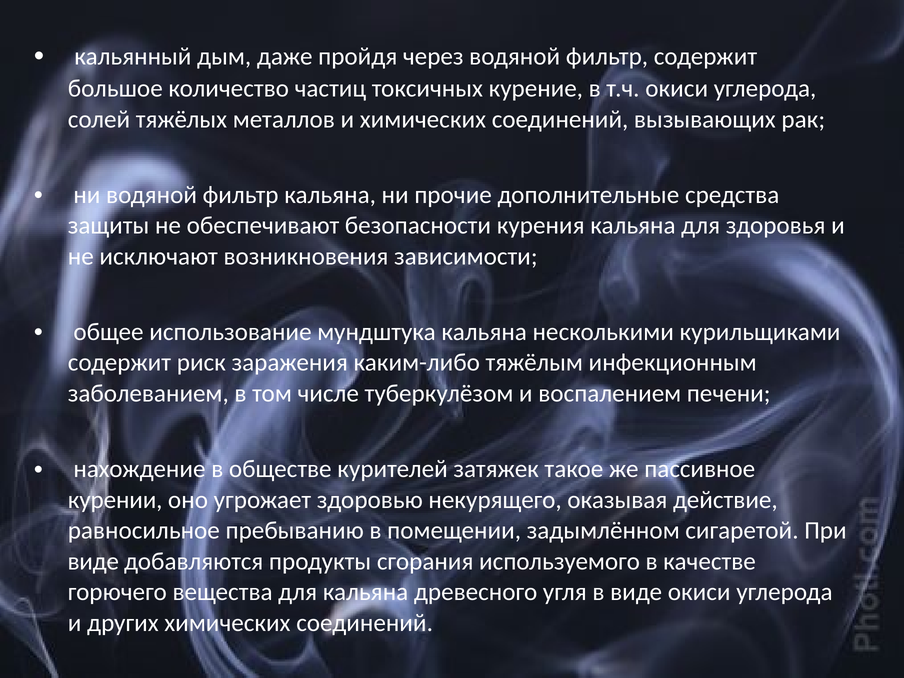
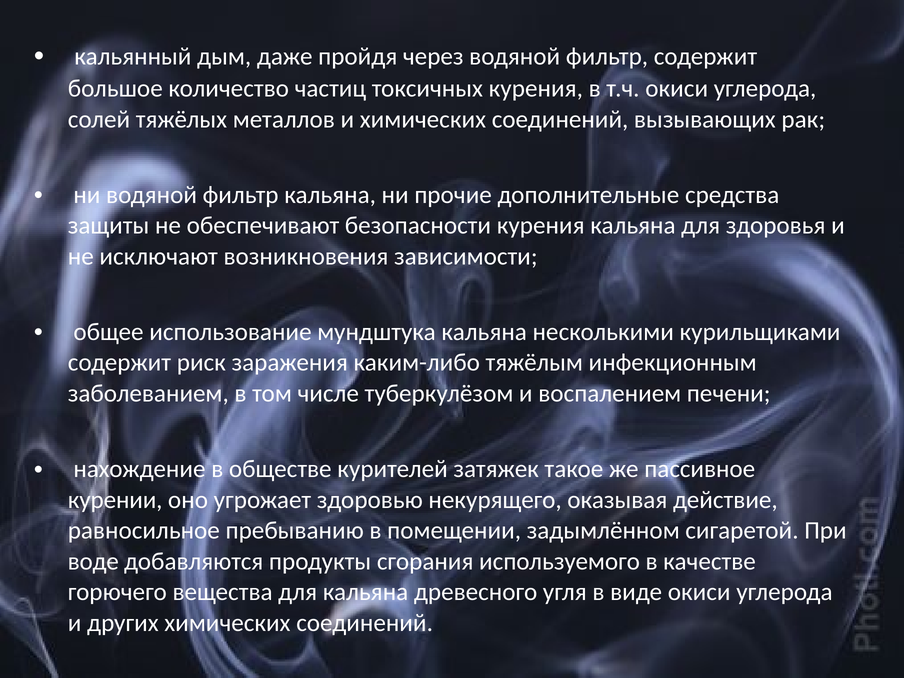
токсичных курение: курение -> курения
виде at (93, 561): виде -> воде
